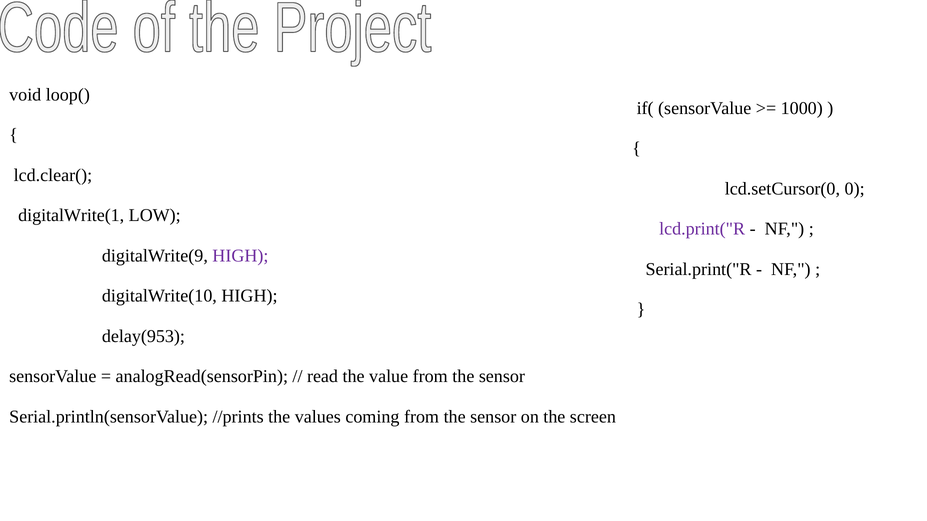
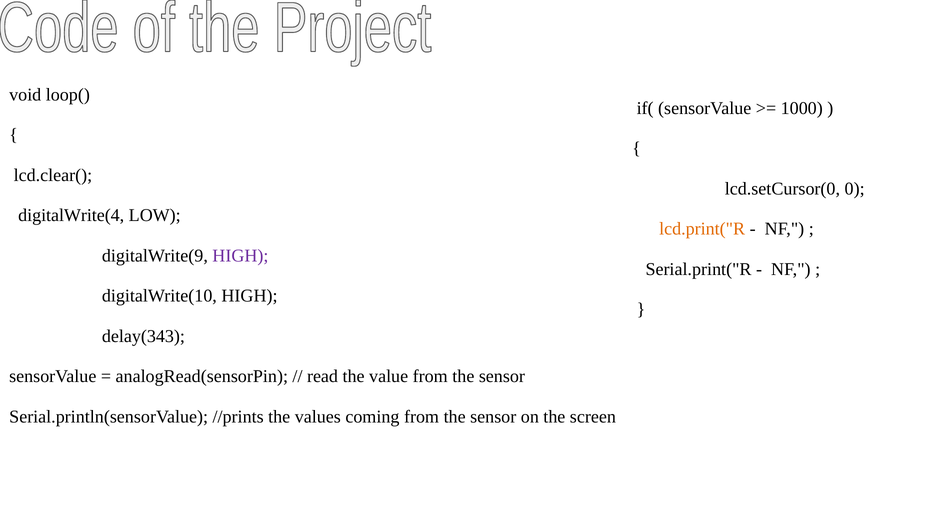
digitalWrite(1: digitalWrite(1 -> digitalWrite(4
lcd.print("R colour: purple -> orange
delay(953: delay(953 -> delay(343
